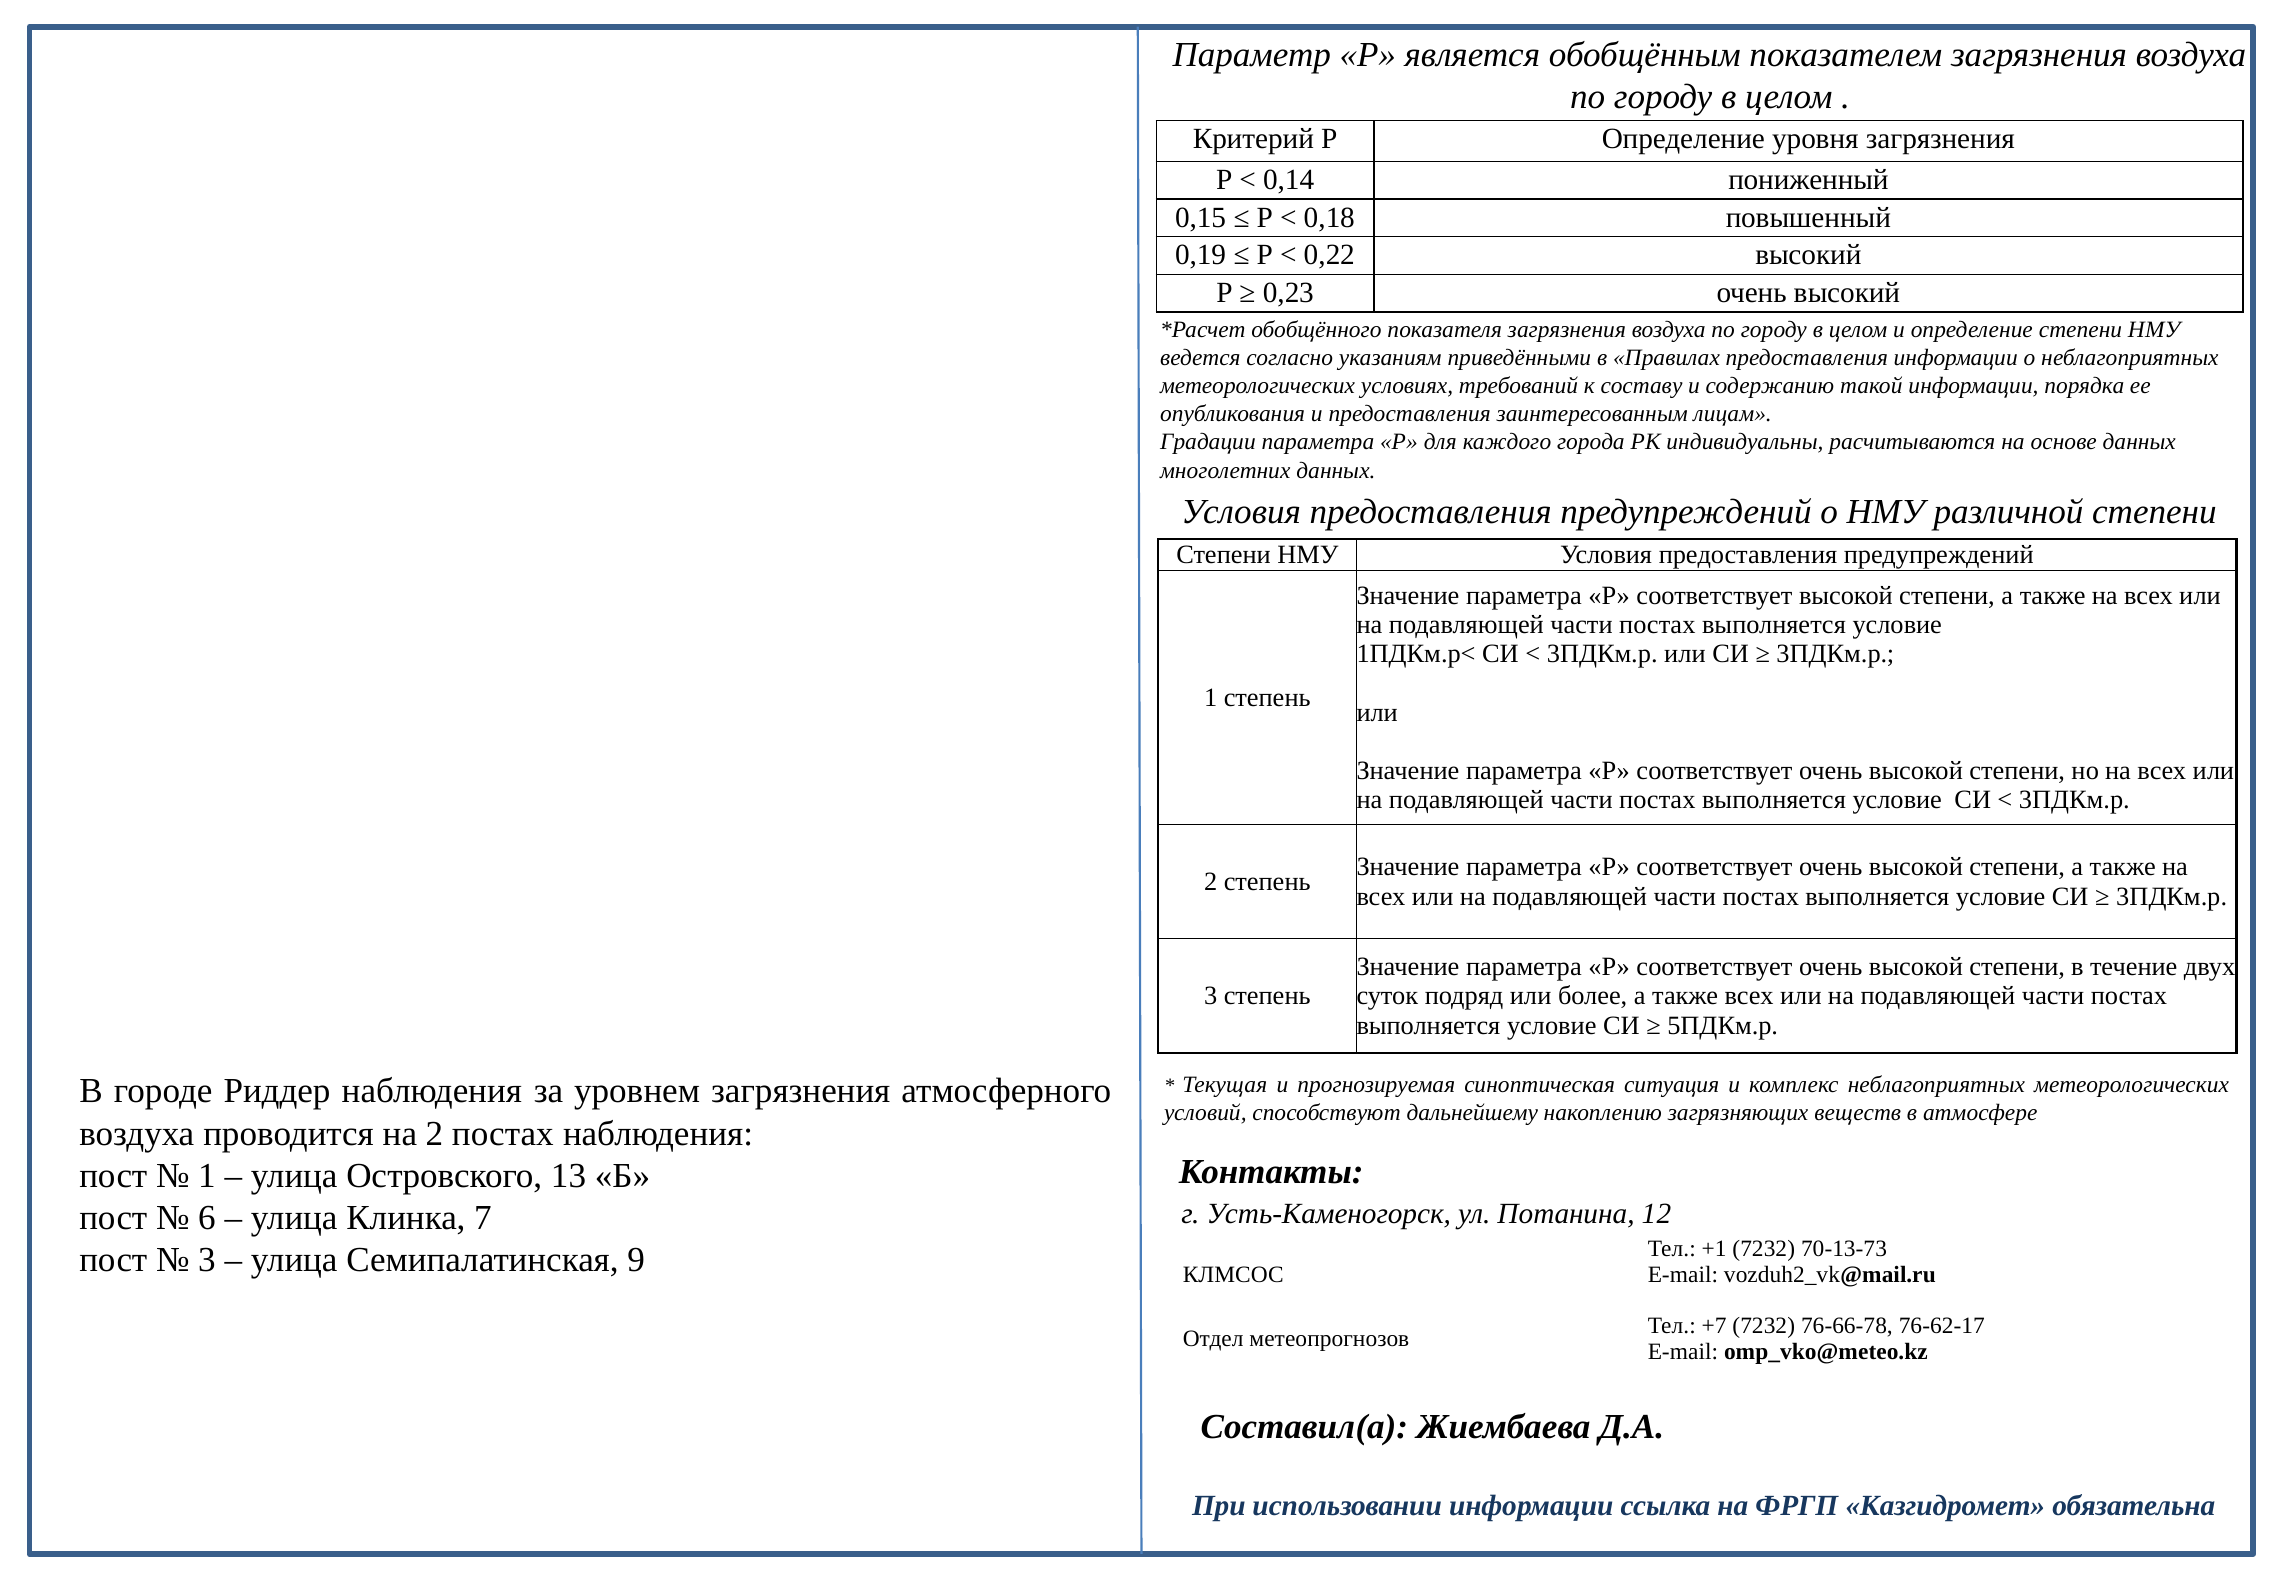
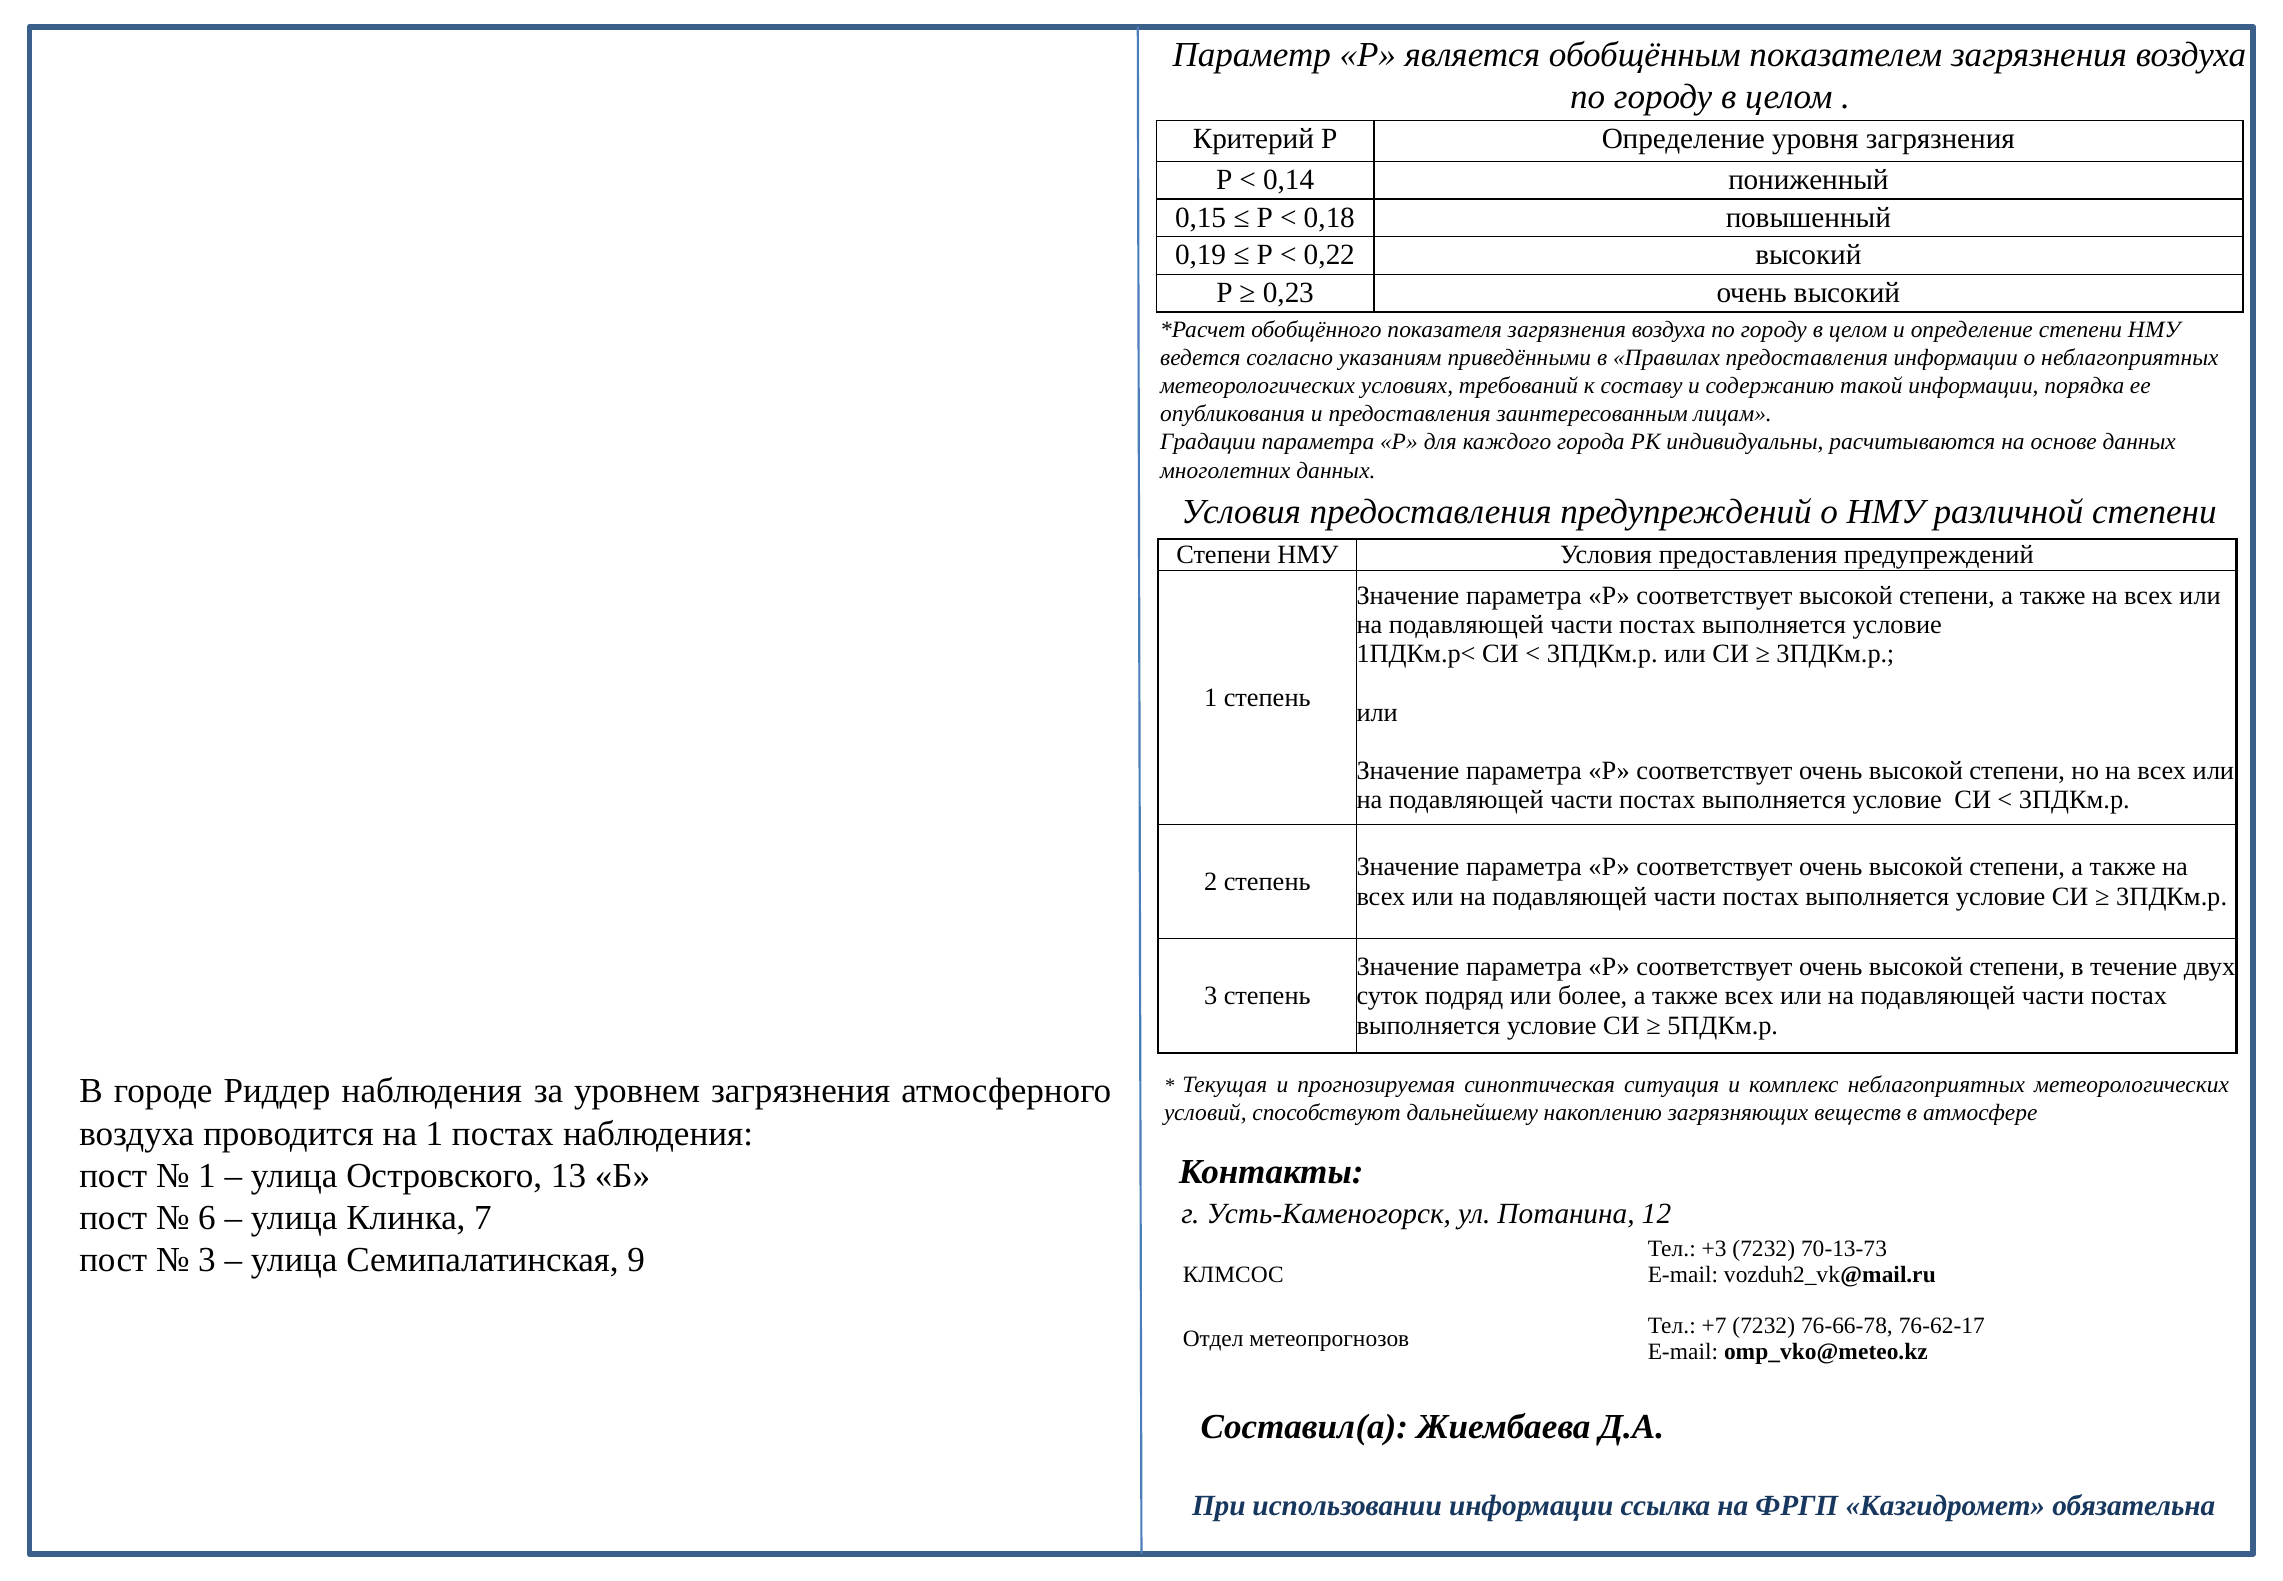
на 2: 2 -> 1
+1: +1 -> +3
